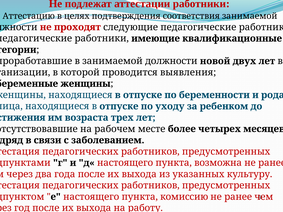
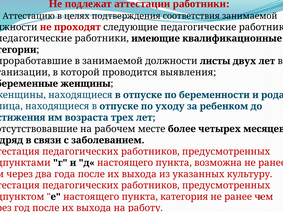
новой: новой -> листы
комиссию: комиссию -> категория
